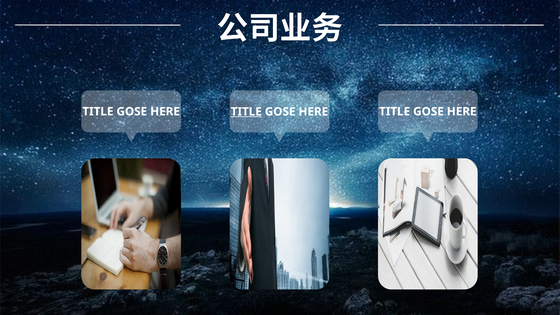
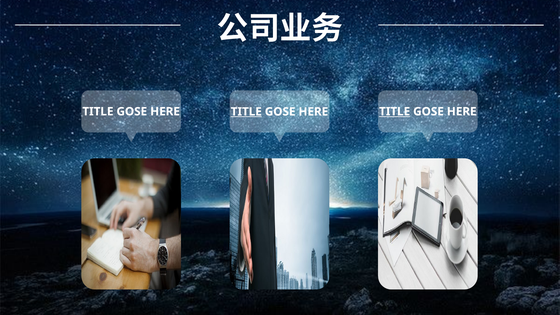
TITLE at (395, 112) underline: none -> present
